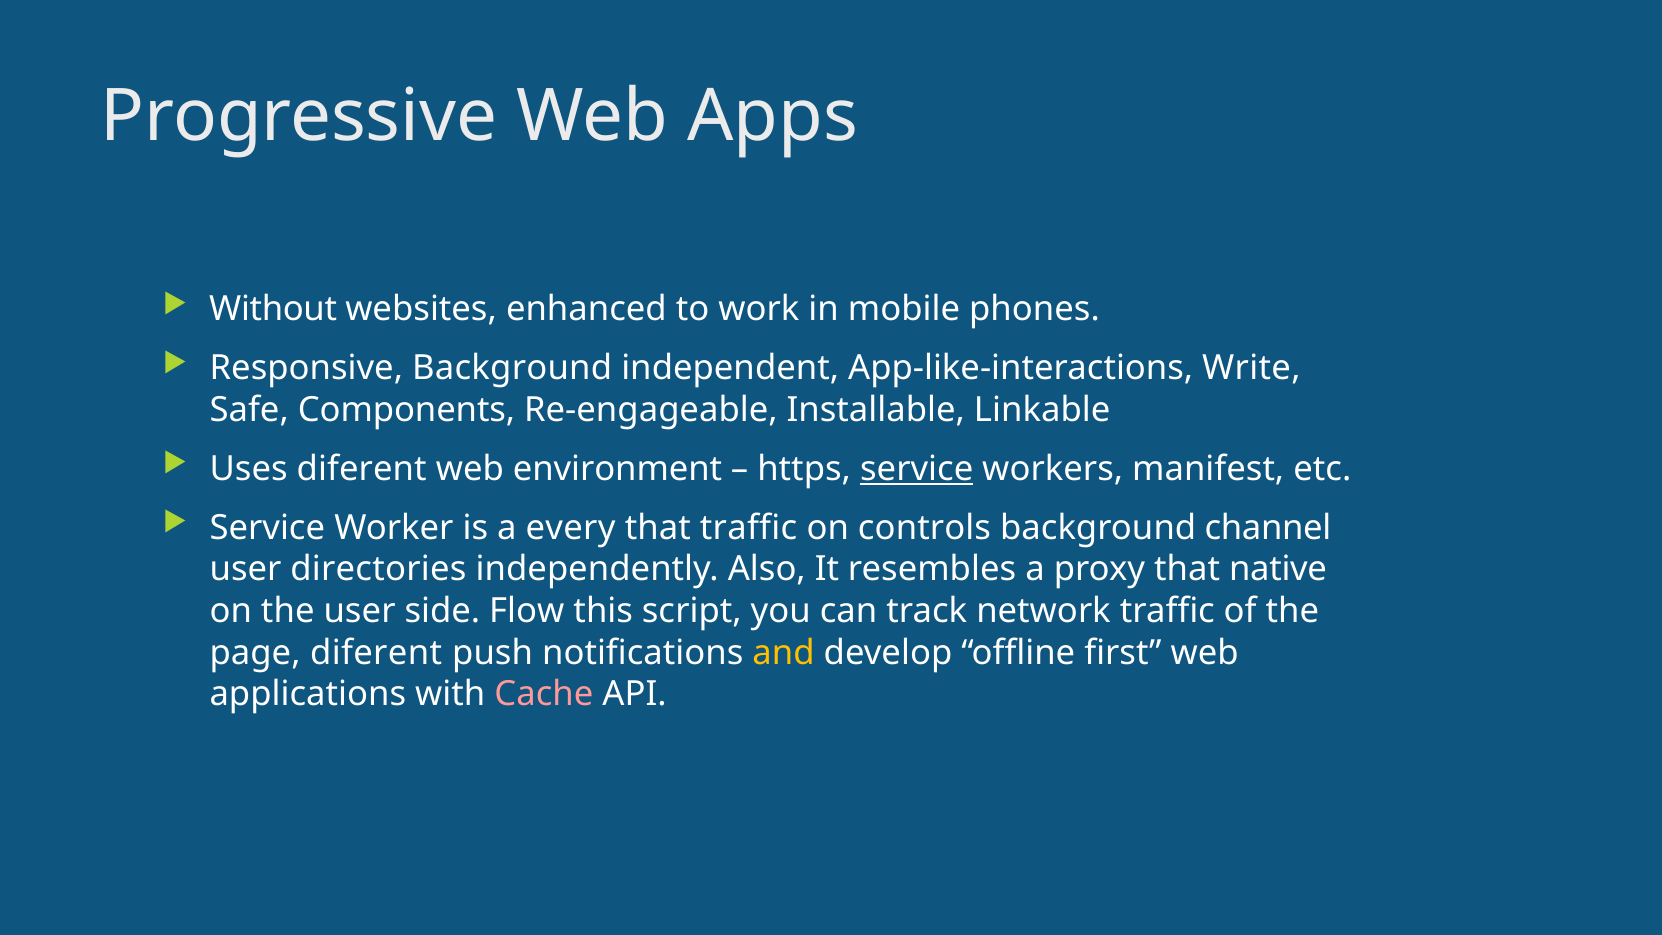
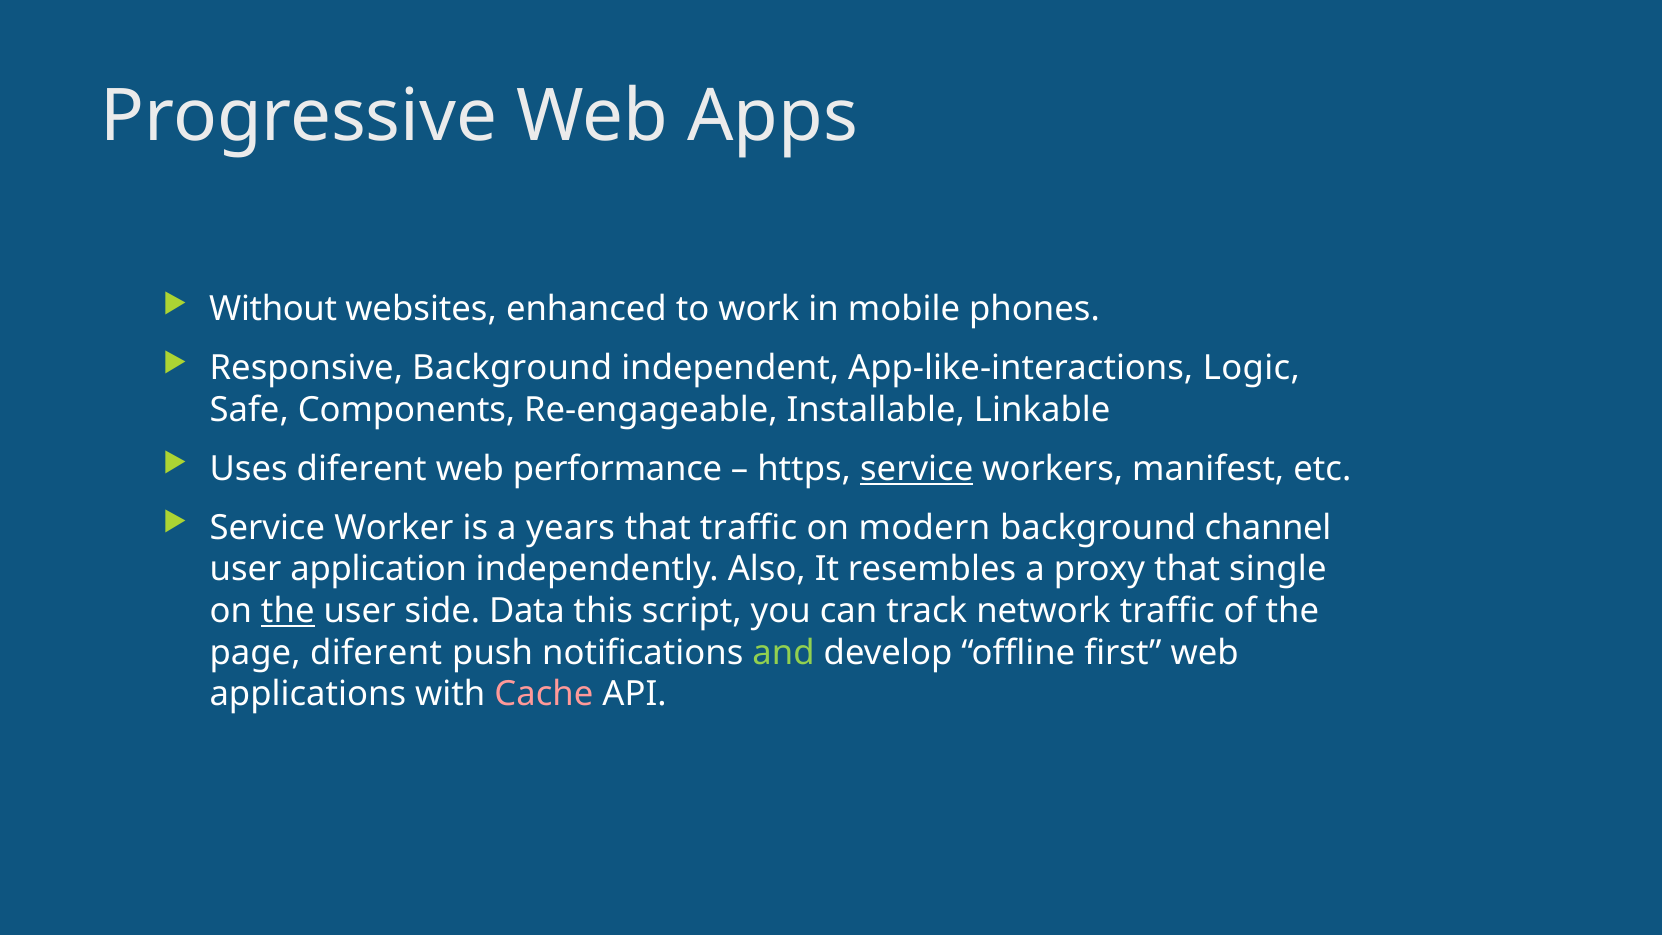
Write: Write -> Logic
environment: environment -> performance
every: every -> years
controls: controls -> modern
directories: directories -> application
native: native -> single
the at (288, 611) underline: none -> present
Flow: Flow -> Data
and colour: yellow -> light green
